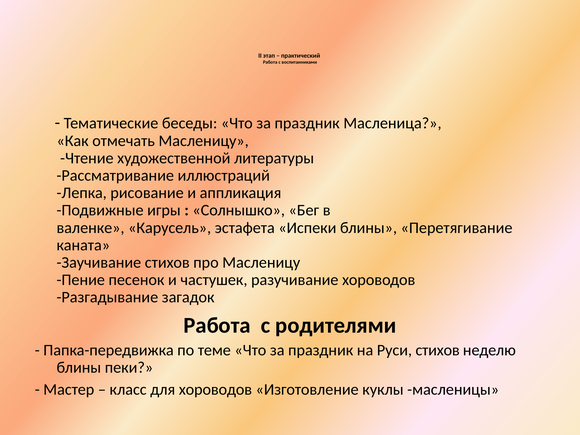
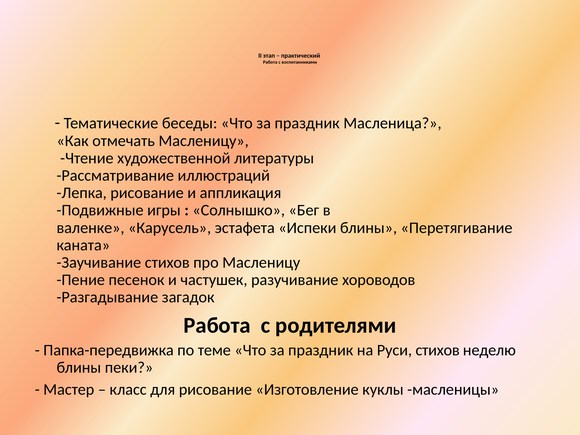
для хороводов: хороводов -> рисование
